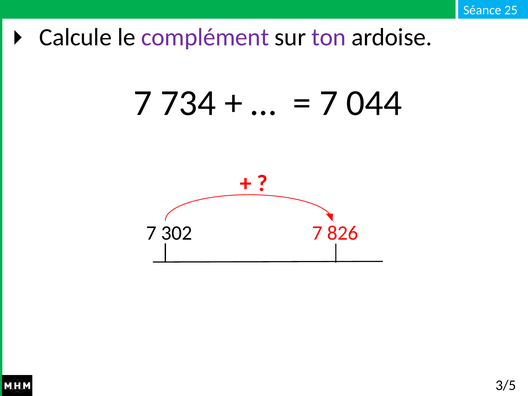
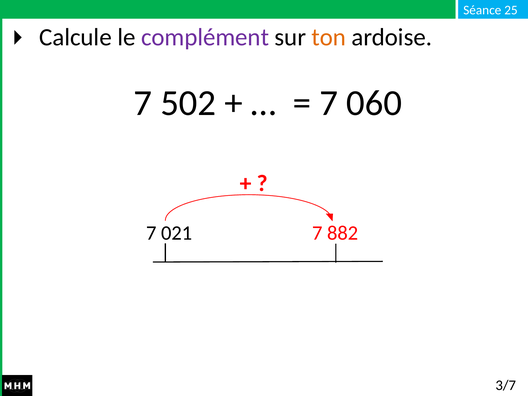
ton colour: purple -> orange
734: 734 -> 502
044: 044 -> 060
302: 302 -> 021
826: 826 -> 882
3/5: 3/5 -> 3/7
